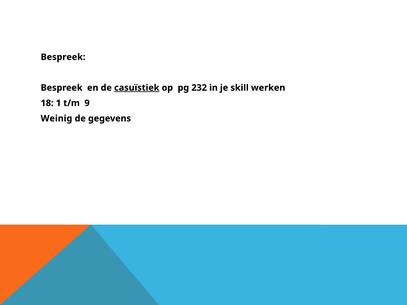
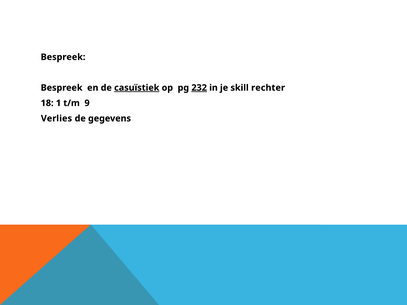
232 underline: none -> present
werken: werken -> rechter
Weinig: Weinig -> Verlies
